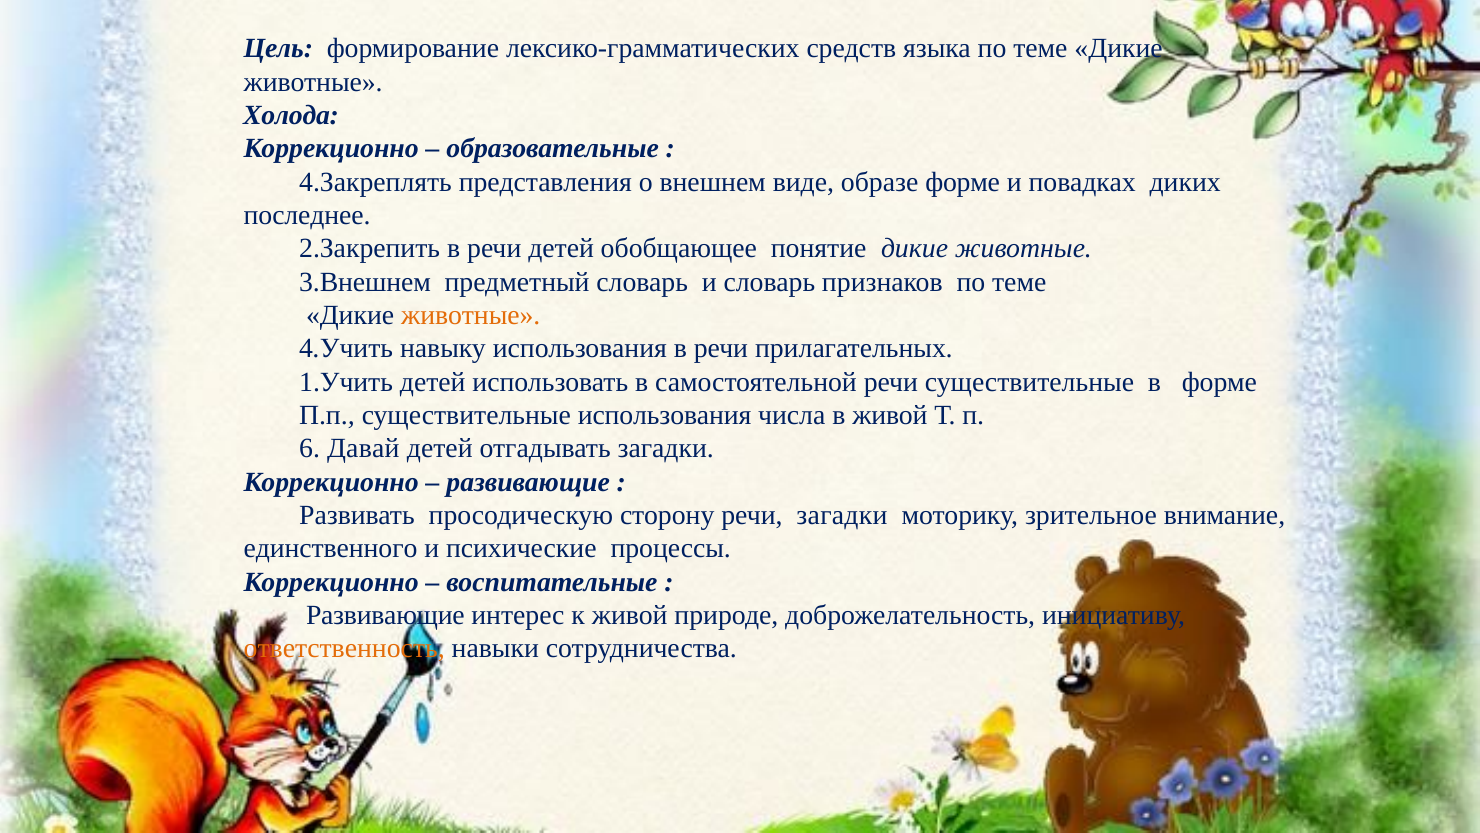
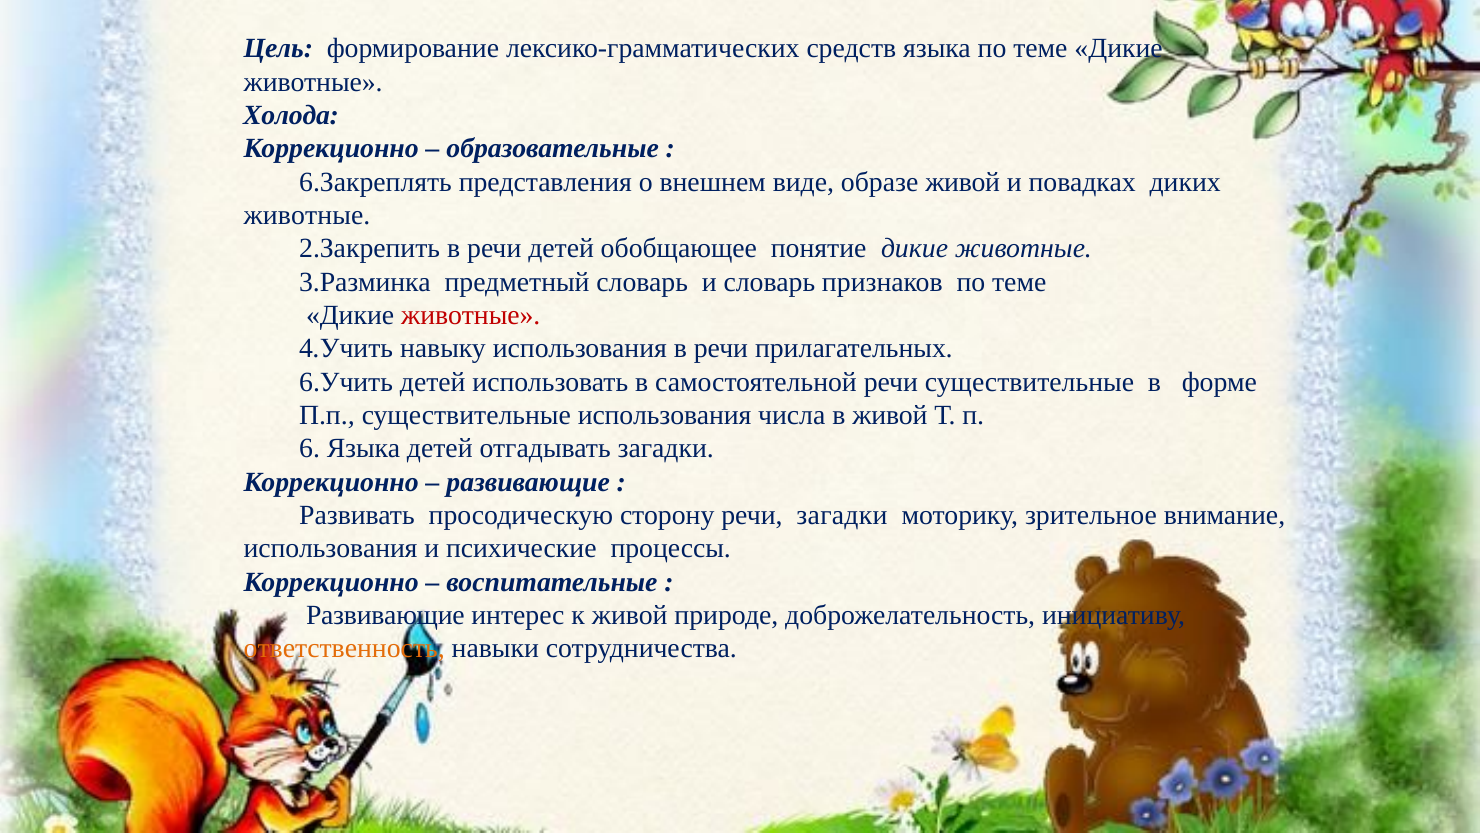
4.Закреплять: 4.Закреплять -> 6.Закреплять
образе форме: форме -> живой
последнее at (307, 215): последнее -> животные
3.Внешнем: 3.Внешнем -> 3.Разминка
животные at (471, 315) colour: orange -> red
1.Учить: 1.Учить -> 6.Учить
6 Давай: Давай -> Языка
единственного at (331, 548): единственного -> использования
